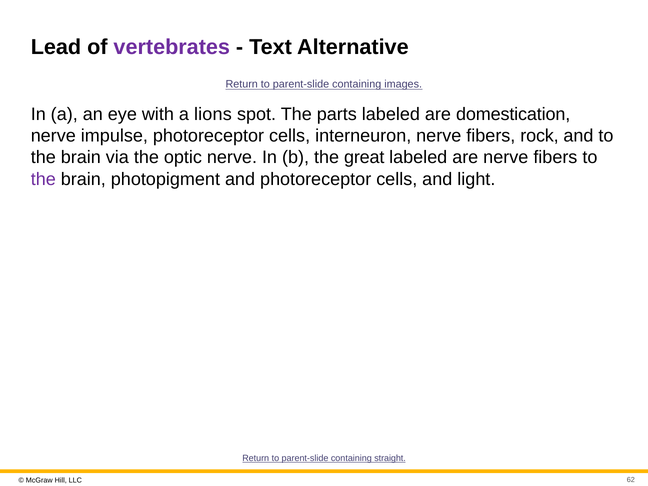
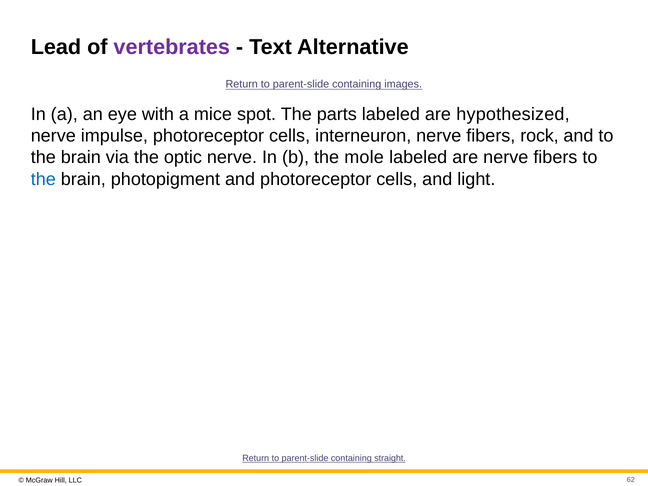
lions: lions -> mice
domestication: domestication -> hypothesized
great: great -> mole
the at (43, 179) colour: purple -> blue
